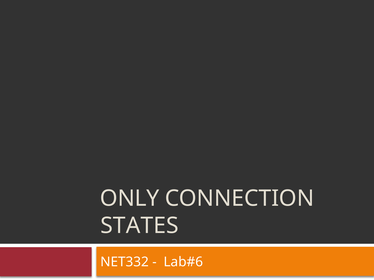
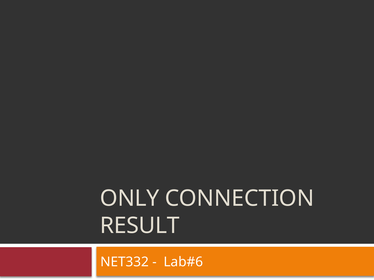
STATES: STATES -> RESULT
